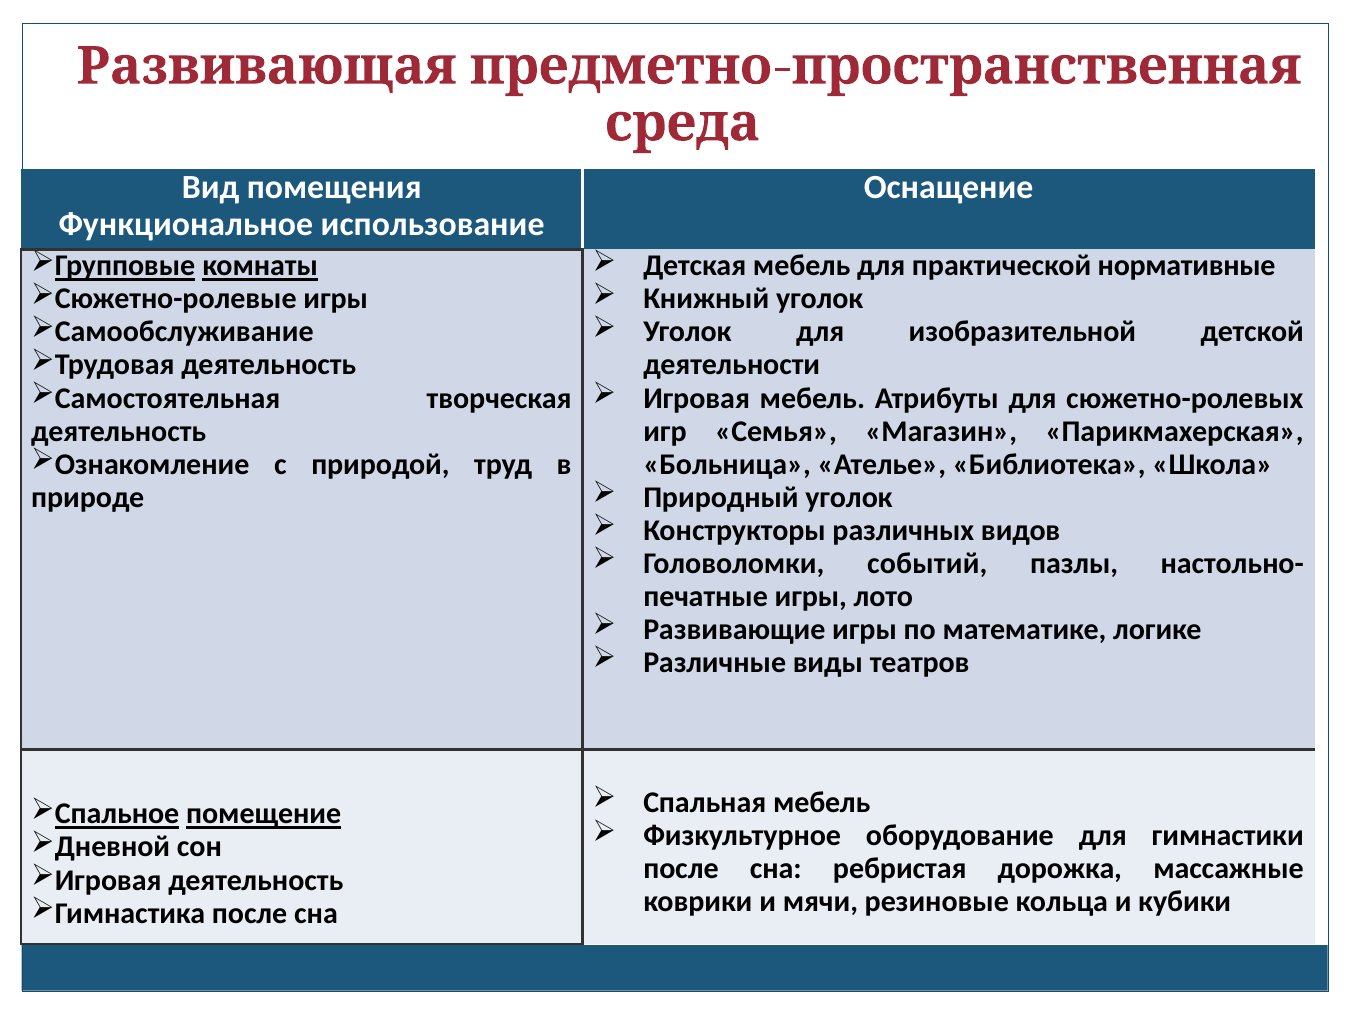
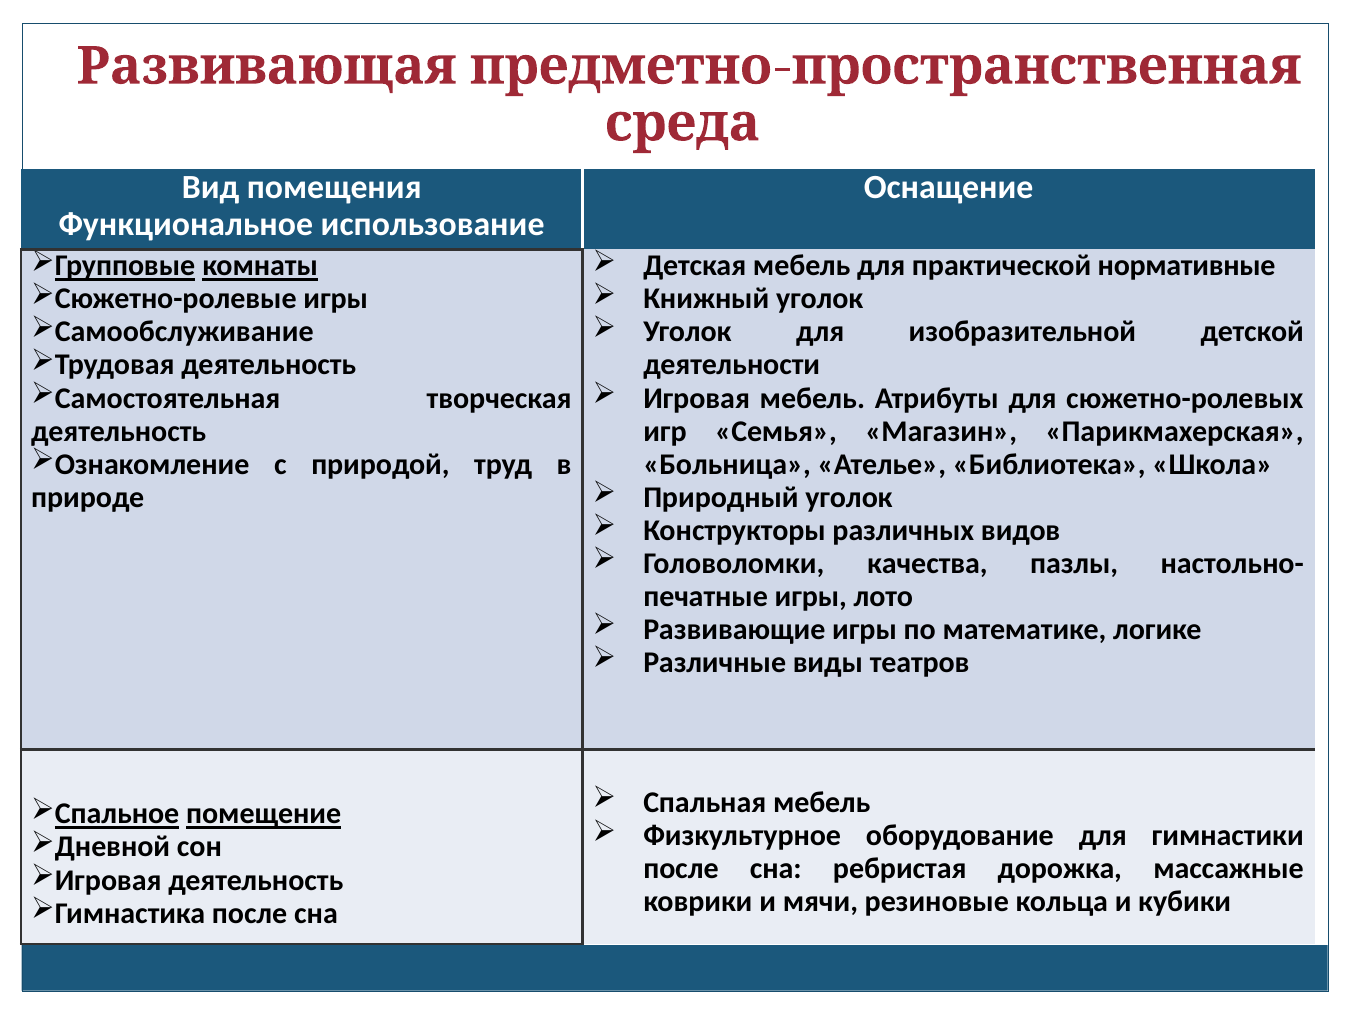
событий: событий -> качества
